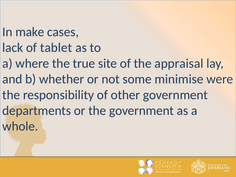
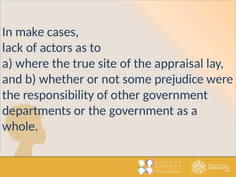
tablet: tablet -> actors
minimise: minimise -> prejudice
